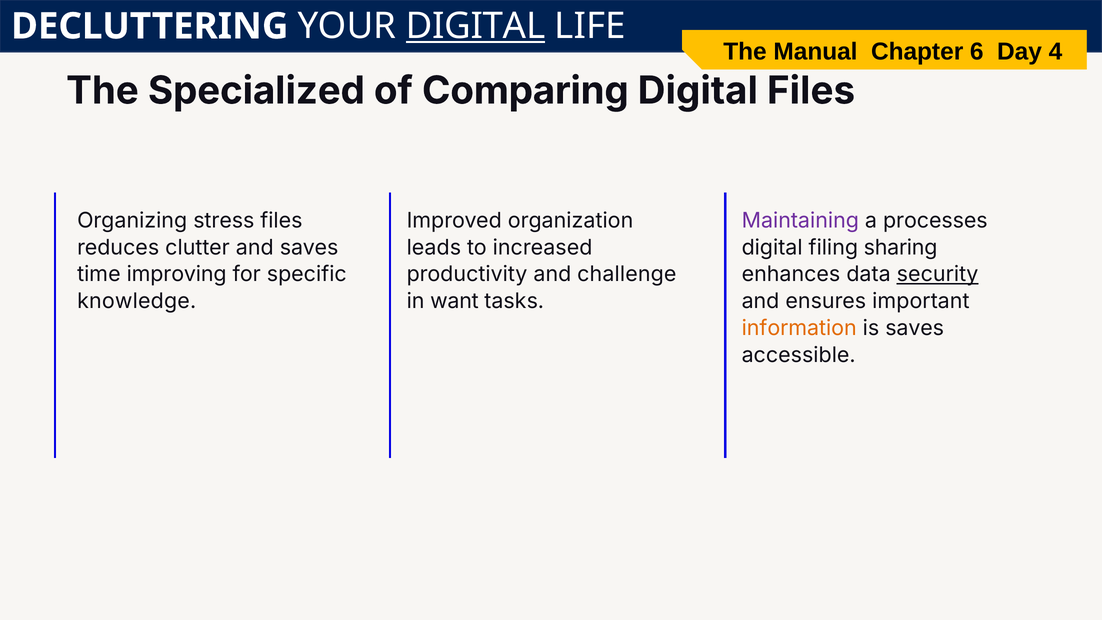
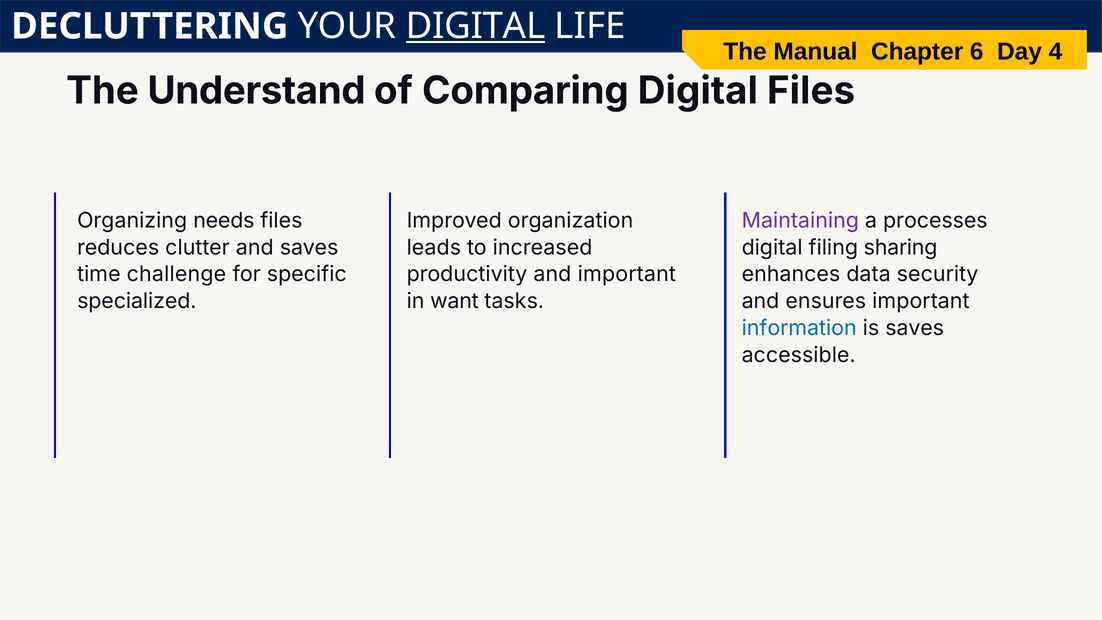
Specialized: Specialized -> Understand
stress: stress -> needs
improving: improving -> challenge
and challenge: challenge -> important
security underline: present -> none
knowledge: knowledge -> specialized
information colour: orange -> blue
